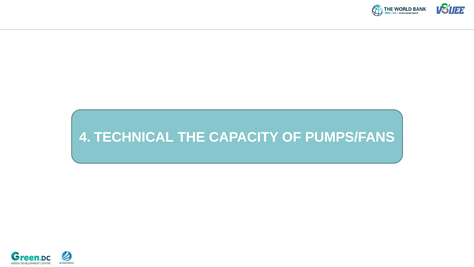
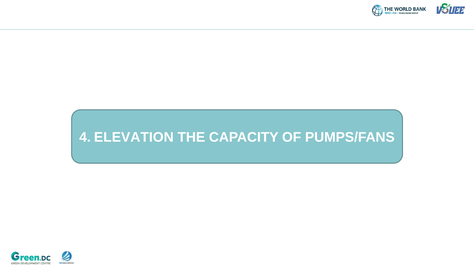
TECHNICAL: TECHNICAL -> ELEVATION
